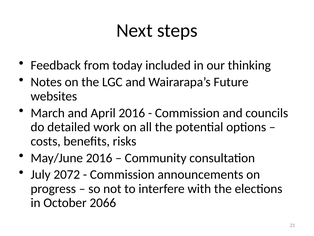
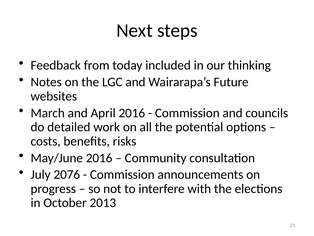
2072: 2072 -> 2076
2066: 2066 -> 2013
